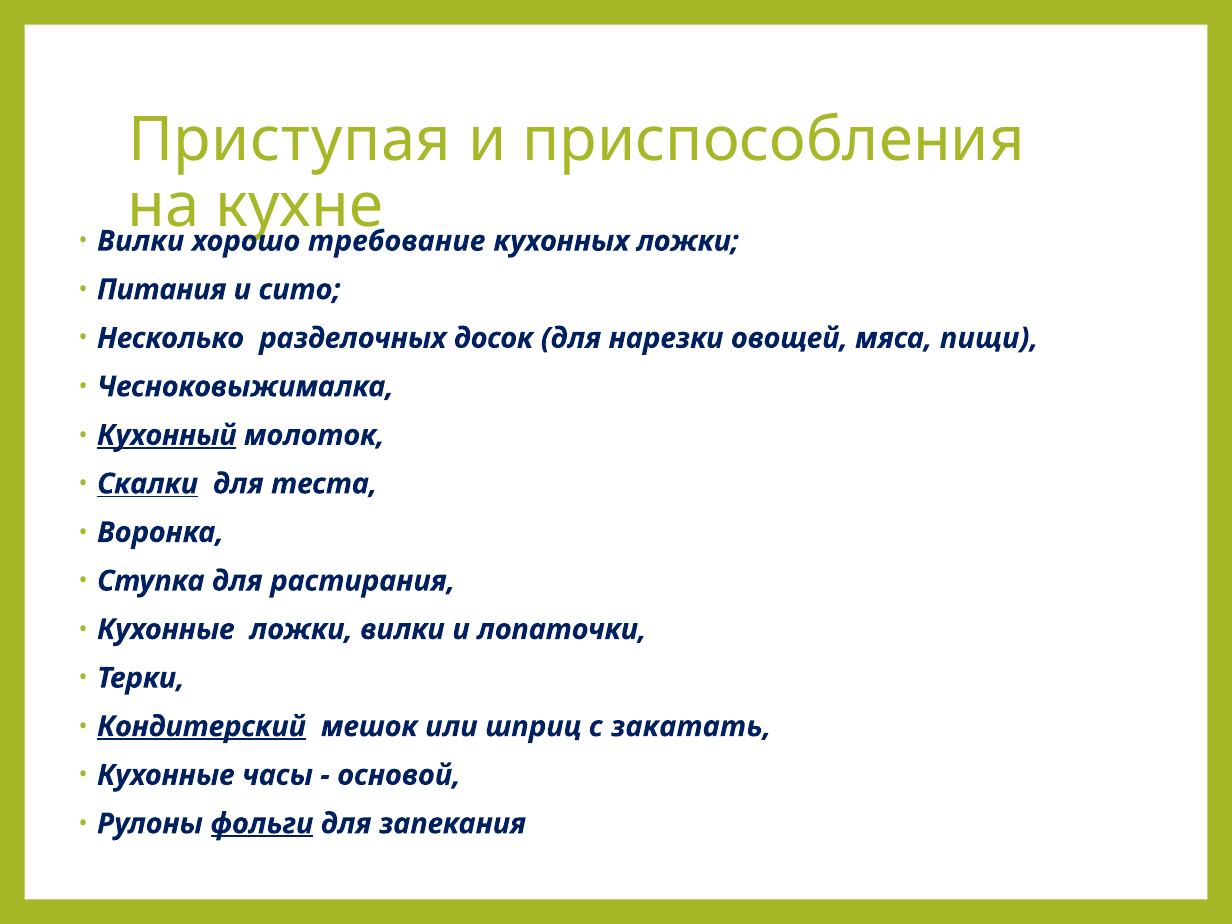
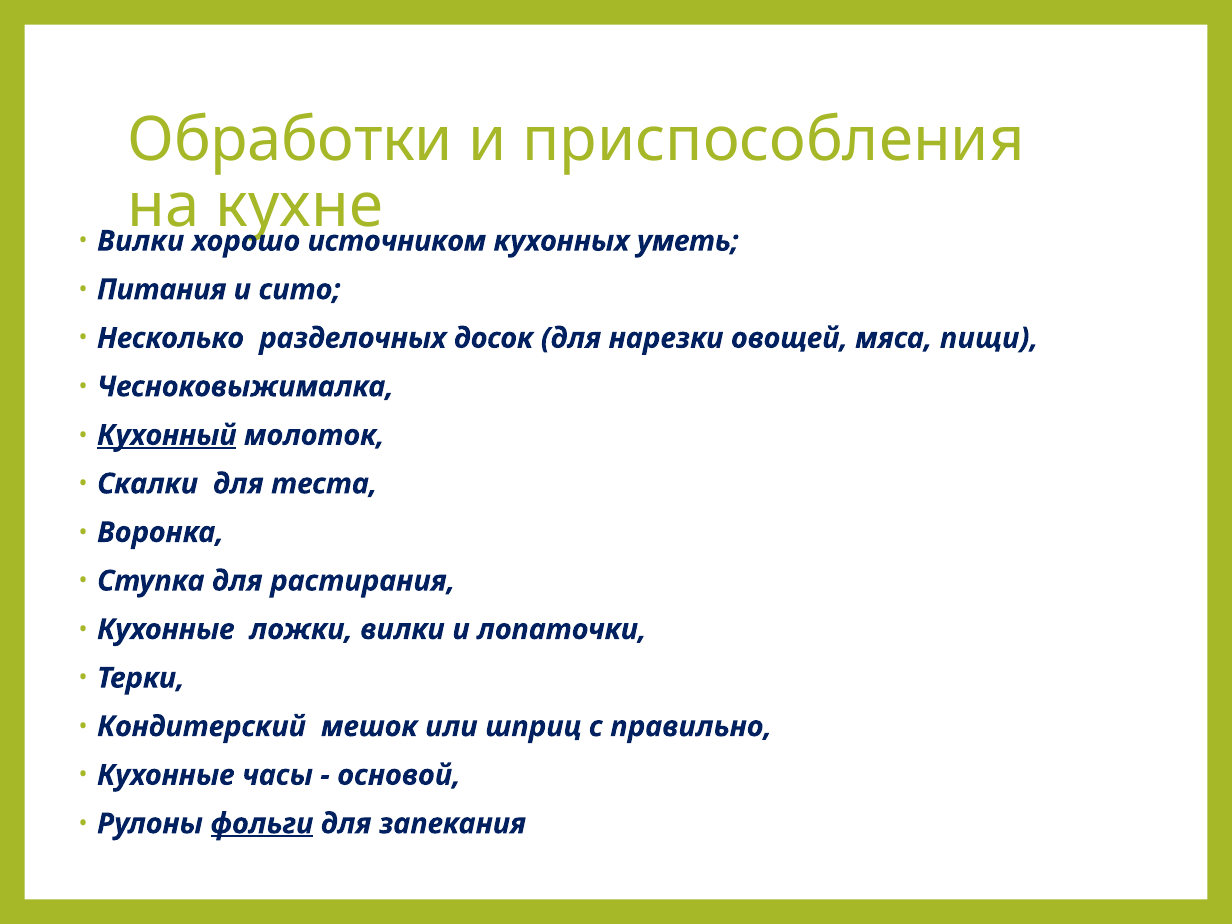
Приступая: Приступая -> Обработки
требование: требование -> источником
кухонных ложки: ложки -> уметь
Скалки underline: present -> none
Кондитерский underline: present -> none
закатать: закатать -> правильно
